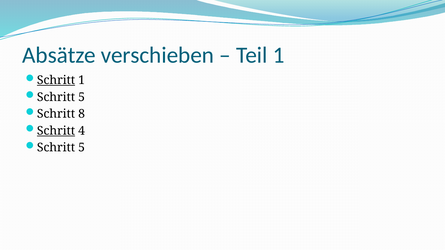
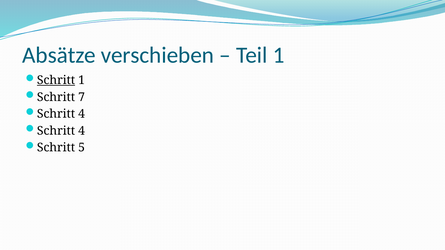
5 at (82, 97): 5 -> 7
8 at (82, 114): 8 -> 4
Schritt at (56, 131) underline: present -> none
